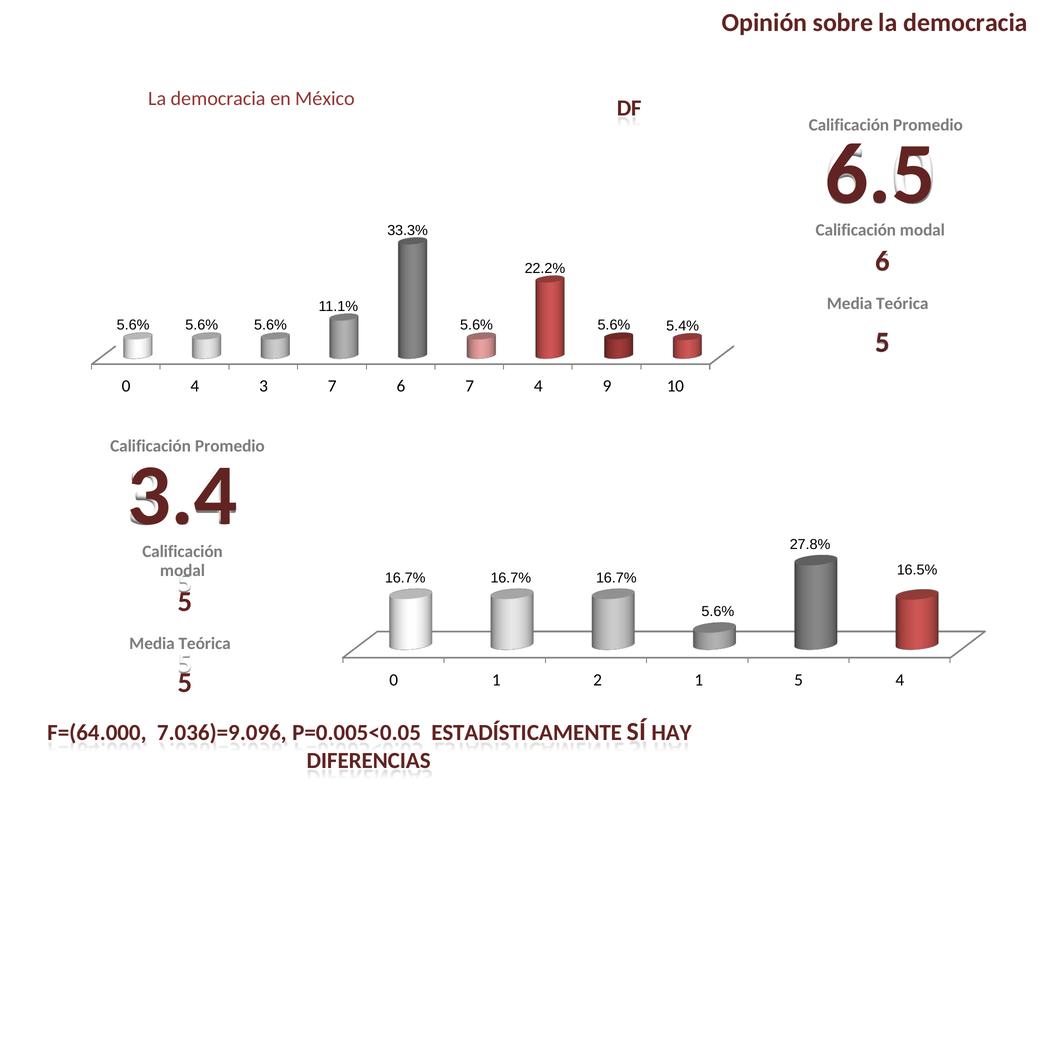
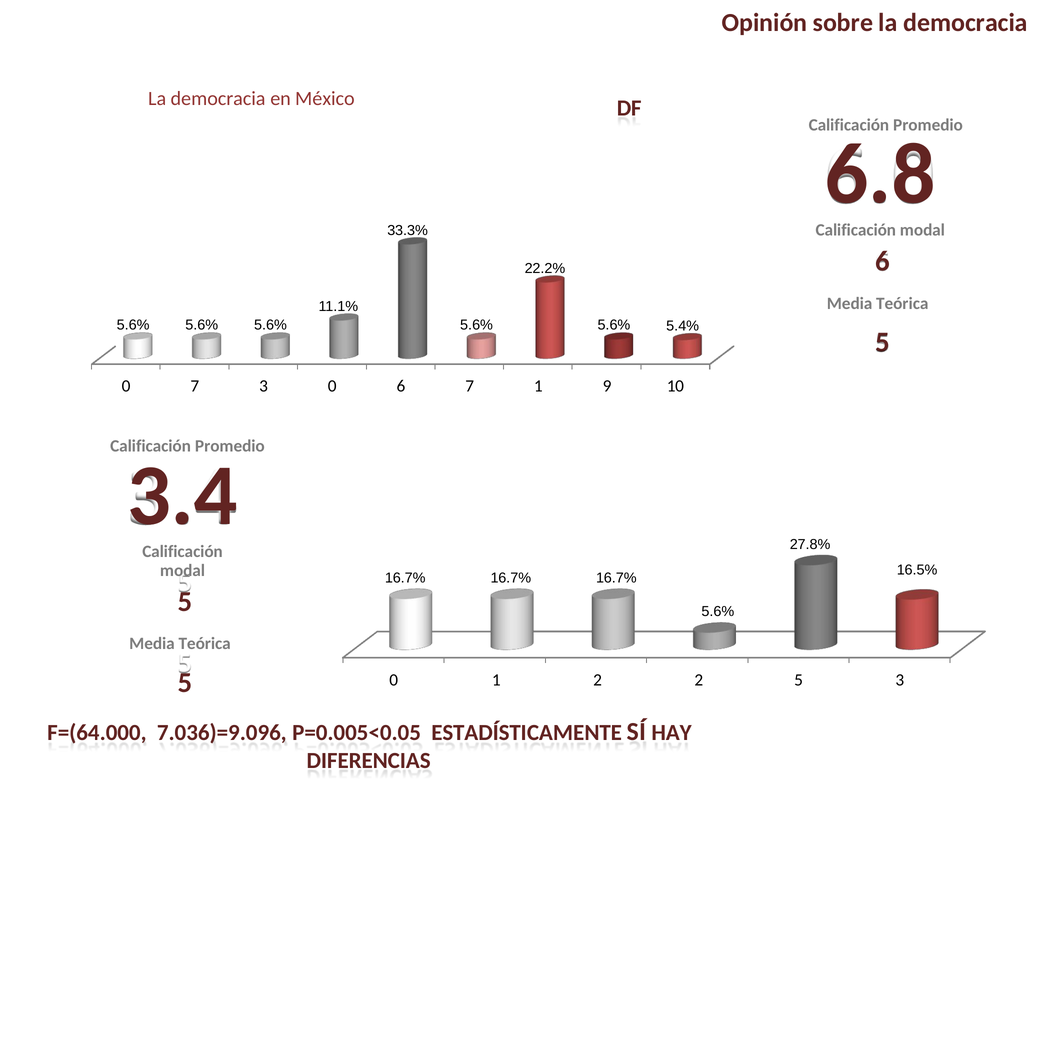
6.5: 6.5 -> 6.8
0 4: 4 -> 7
3 7: 7 -> 0
7 4: 4 -> 1
2 1: 1 -> 2
5 4: 4 -> 3
